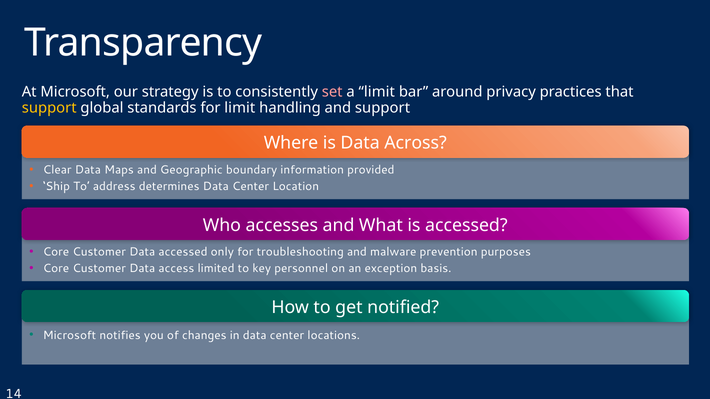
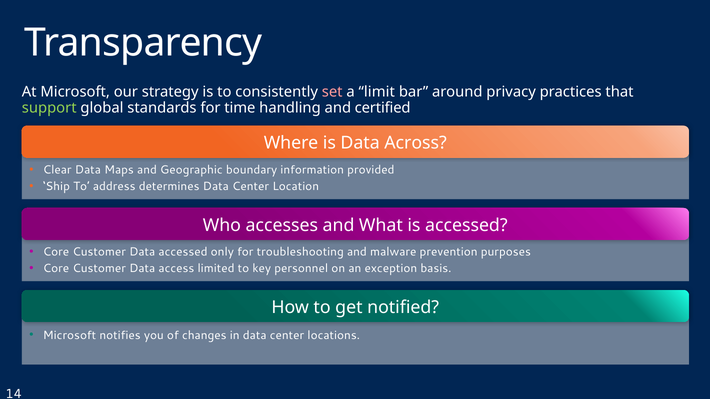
support at (49, 108) colour: yellow -> light green
for limit: limit -> time
and support: support -> certified
